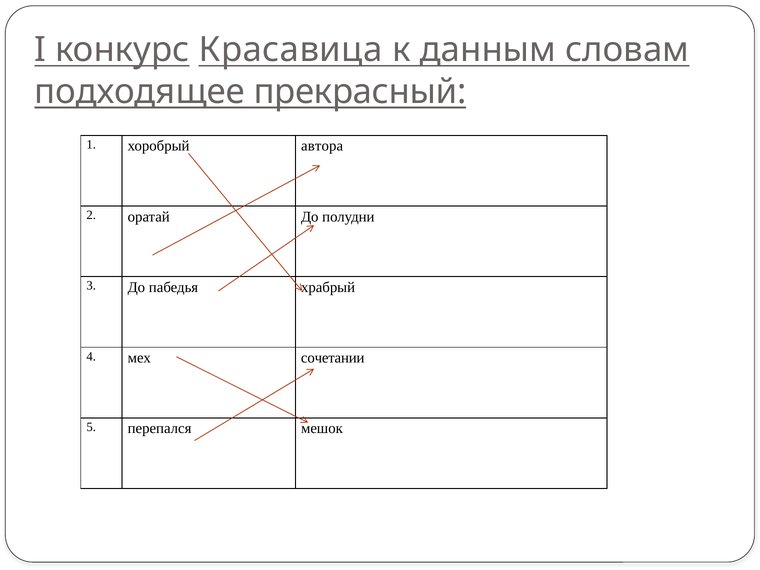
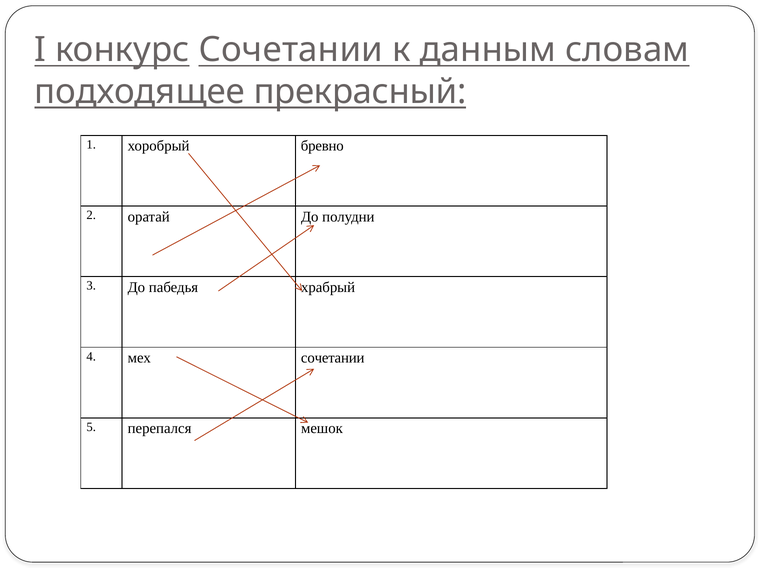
конкурс Красавица: Красавица -> Сочетании
автора: автора -> бревно
